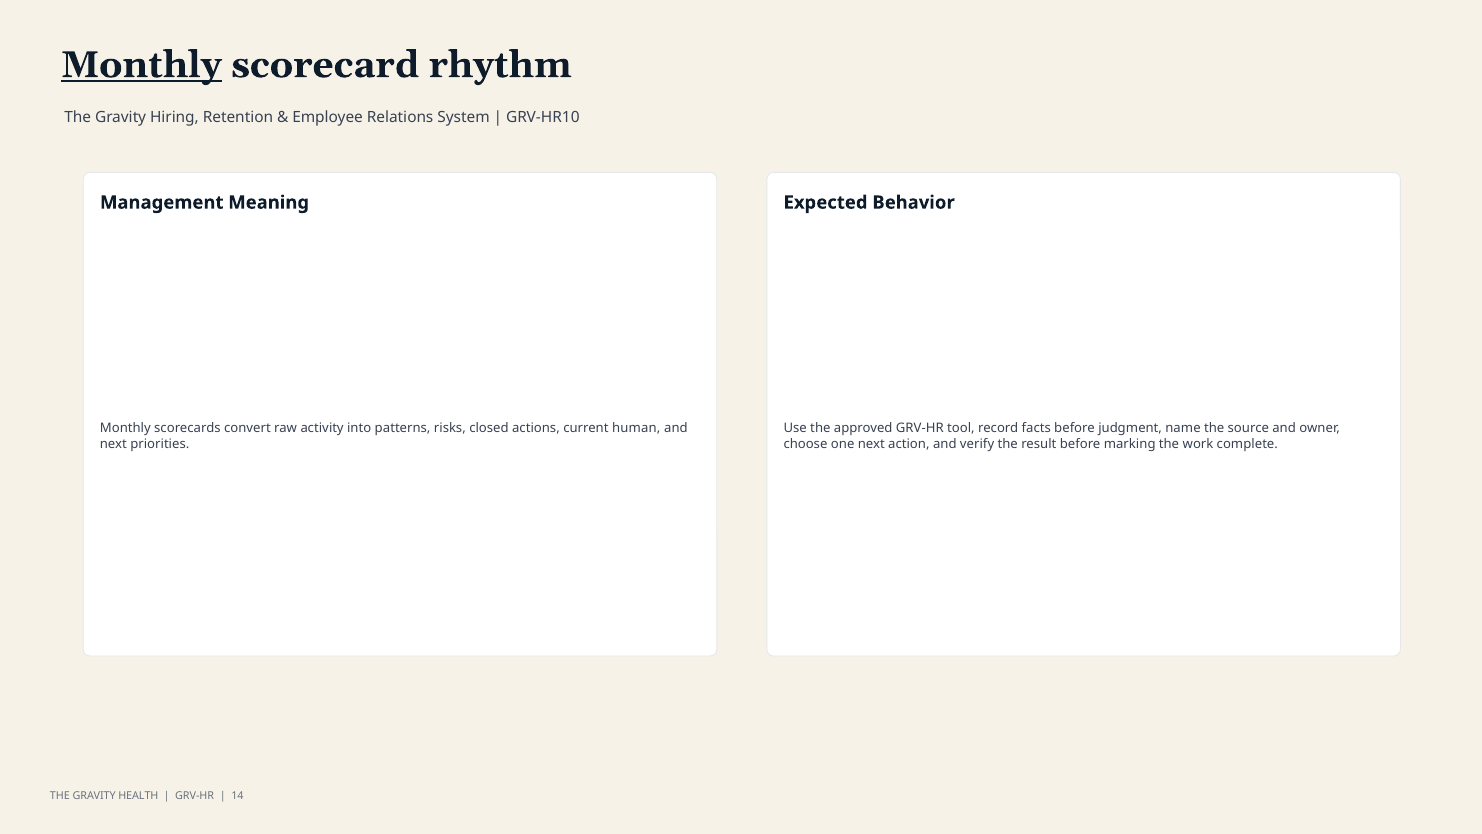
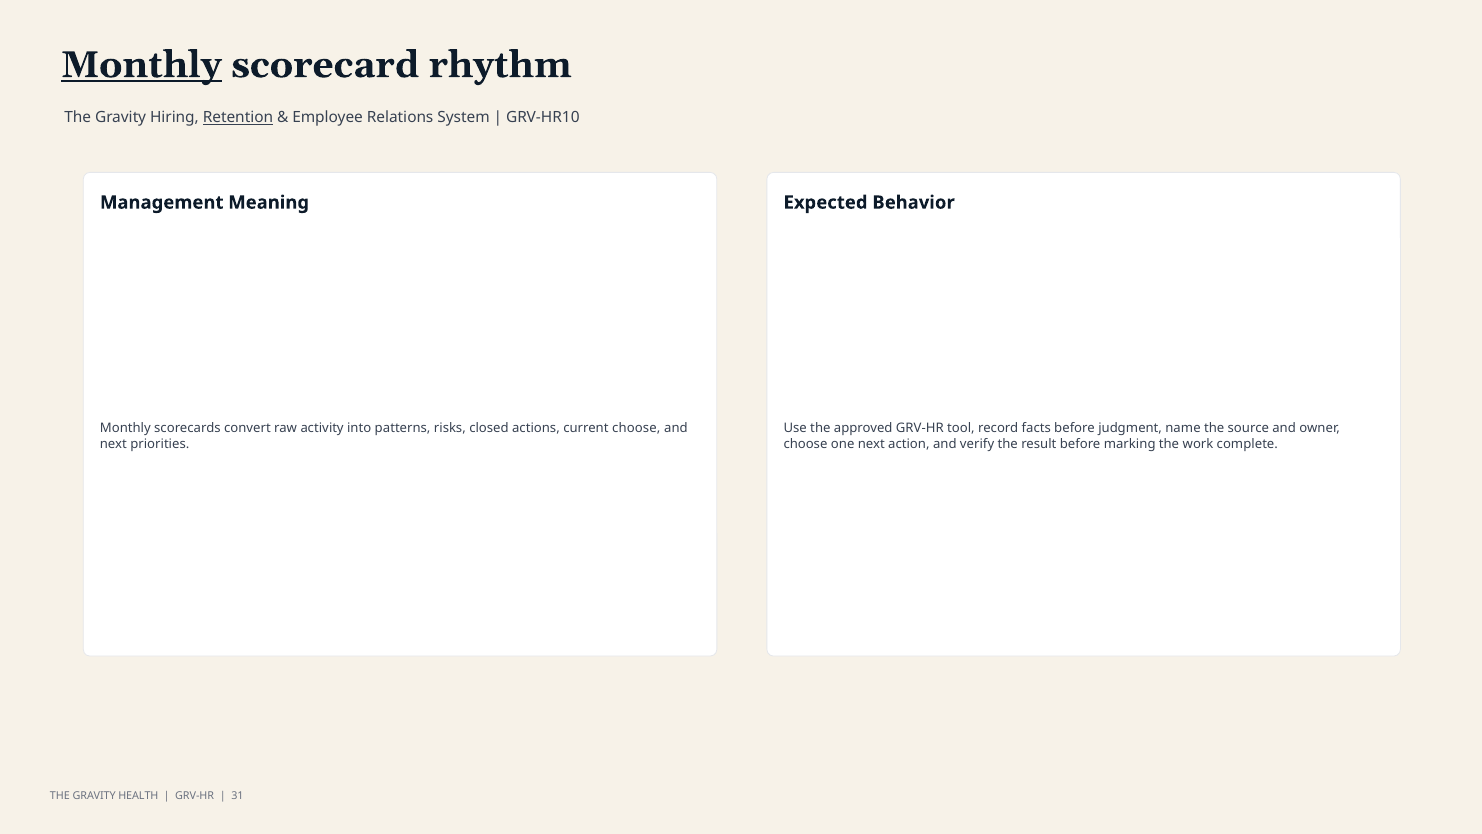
Retention underline: none -> present
current human: human -> choose
14: 14 -> 31
